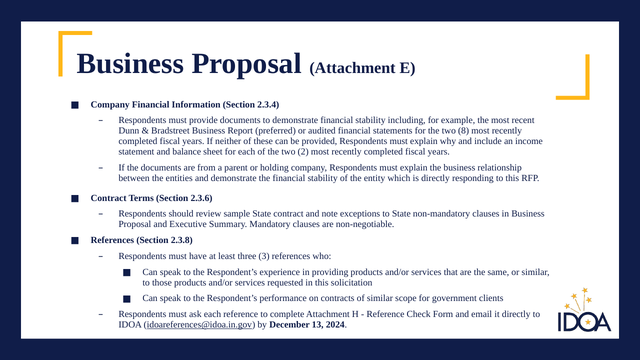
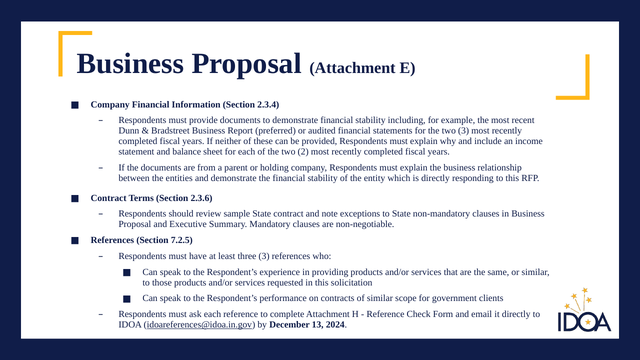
two 8: 8 -> 3
2.3.8: 2.3.8 -> 7.2.5
